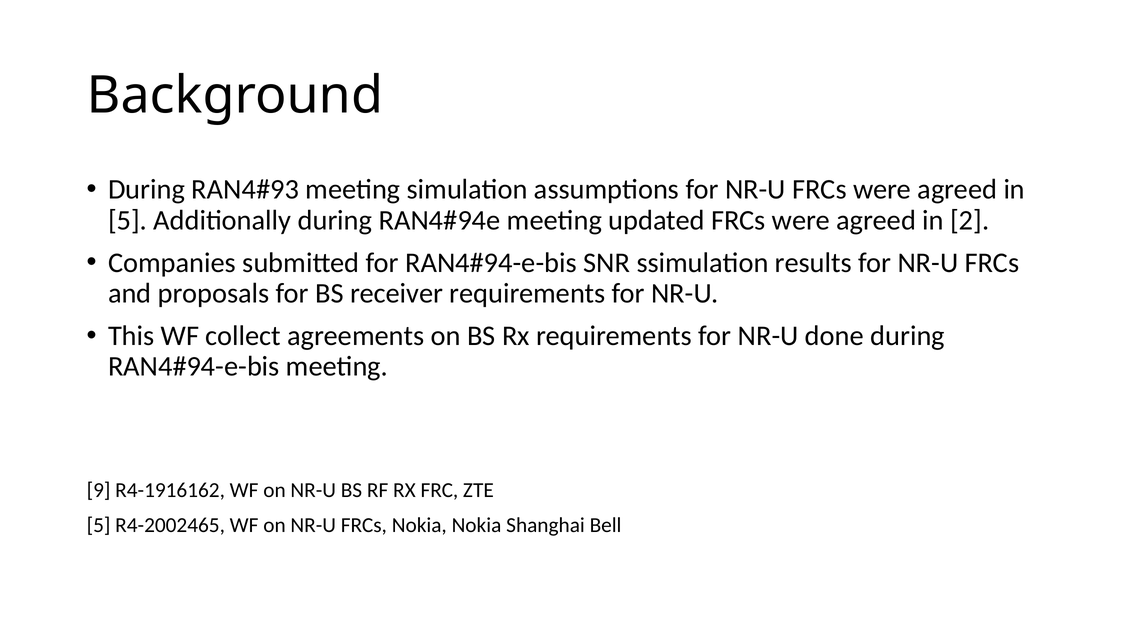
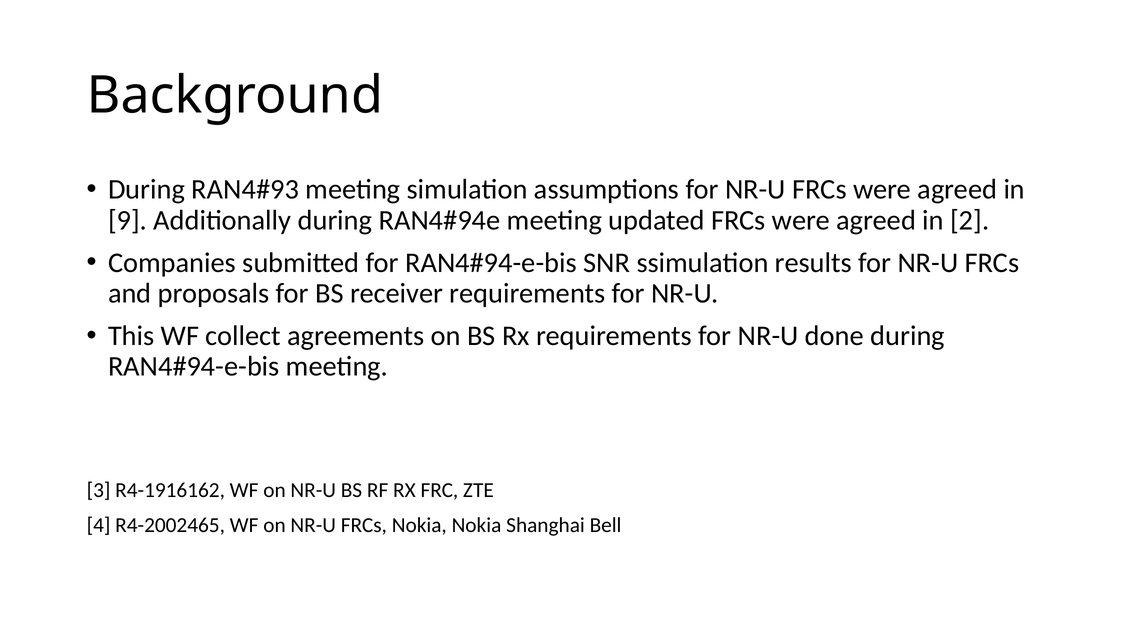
5 at (127, 220): 5 -> 9
9: 9 -> 3
5 at (99, 526): 5 -> 4
